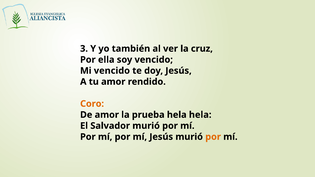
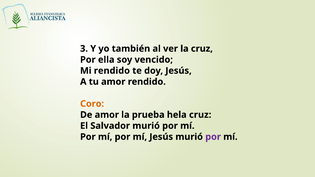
Mi vencido: vencido -> rendido
hela hela: hela -> cruz
por at (213, 137) colour: orange -> purple
